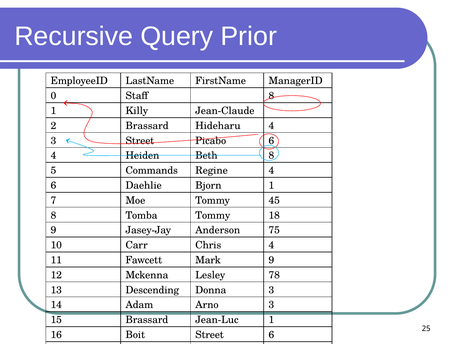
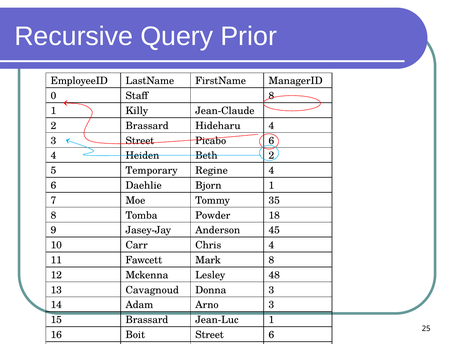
Beth 8: 8 -> 2
Commands: Commands -> Temporary
45: 45 -> 35
Tomba Tommy: Tommy -> Powder
75: 75 -> 45
Mark 9: 9 -> 8
78: 78 -> 48
Descending: Descending -> Cavagnoud
